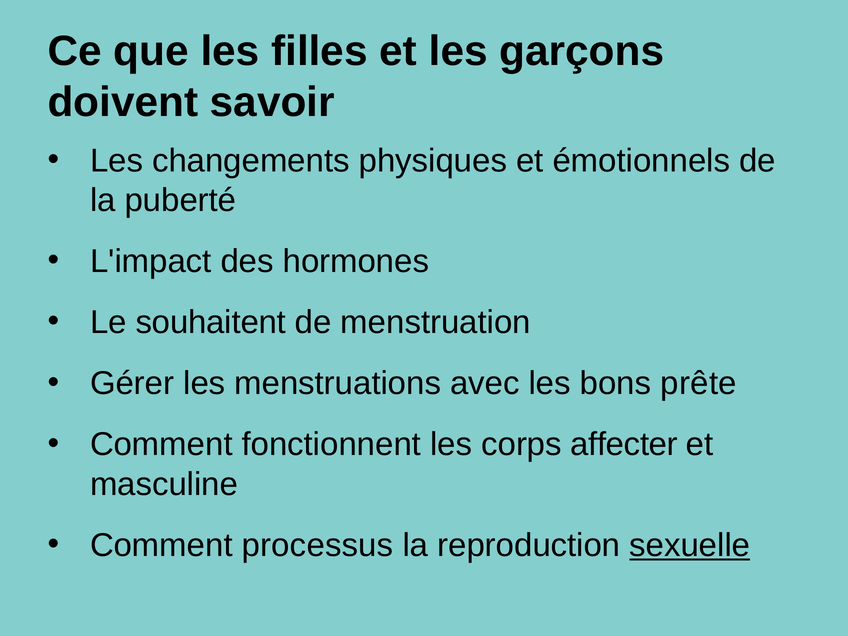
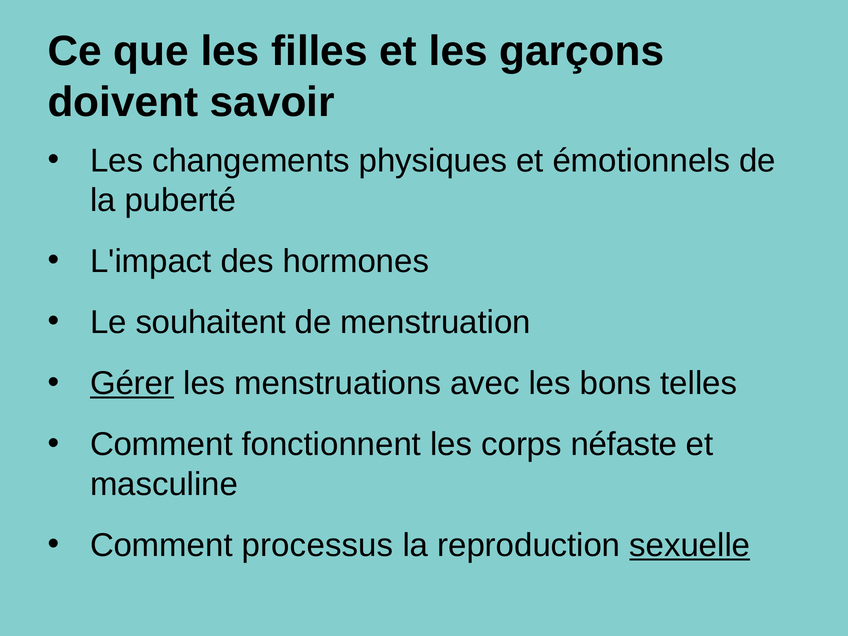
Gérer underline: none -> present
prête: prête -> telles
affecter: affecter -> néfaste
